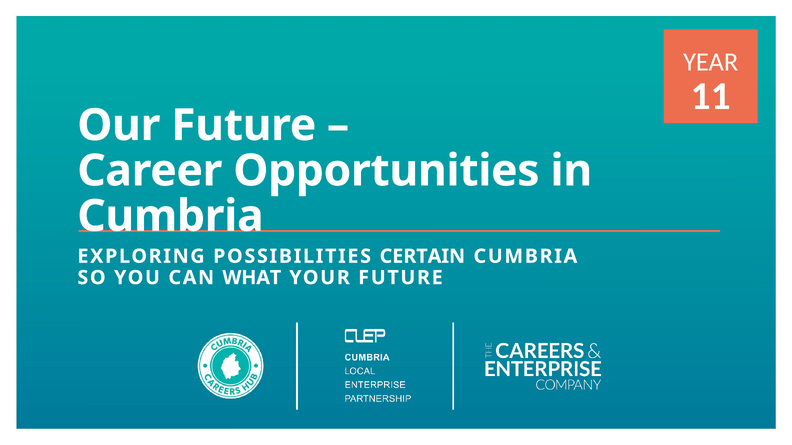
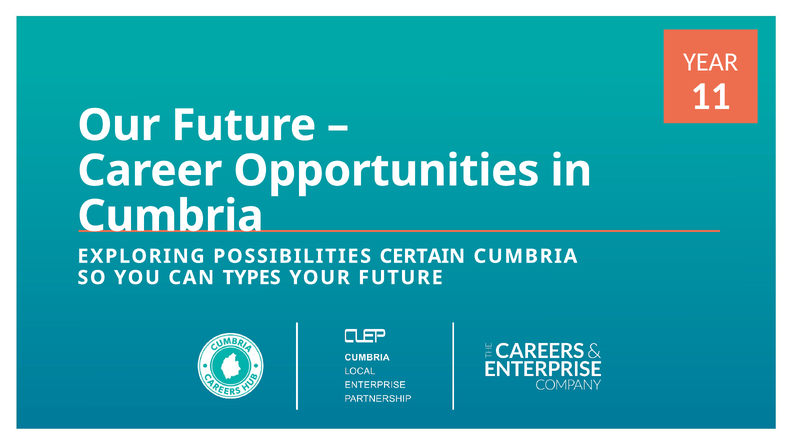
WHAT: WHAT -> TYPES
